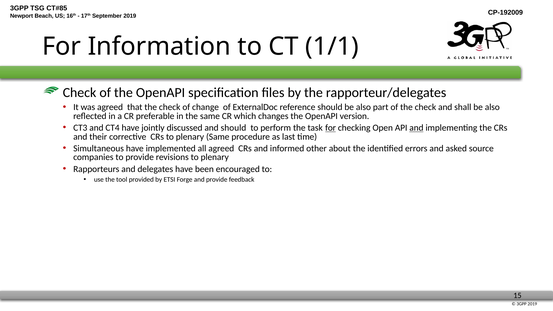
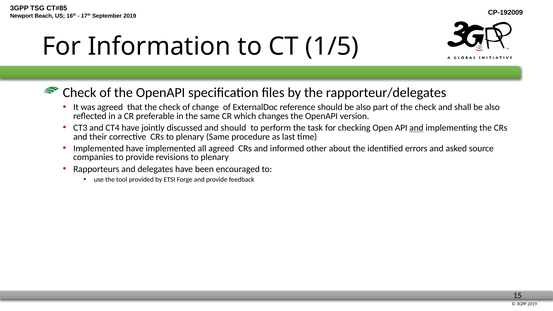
1/1: 1/1 -> 1/5
for at (331, 128) underline: present -> none
Simultaneous at (99, 148): Simultaneous -> Implemented
